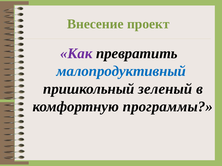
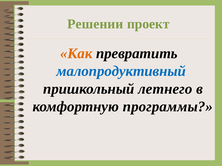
Внесение: Внесение -> Решении
Как colour: purple -> orange
зеленый: зеленый -> летнего
